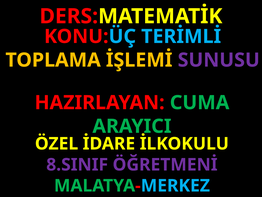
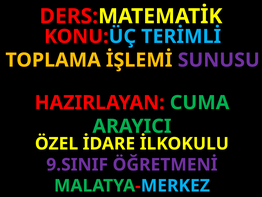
8.SINIF: 8.SINIF -> 9.SINIF
